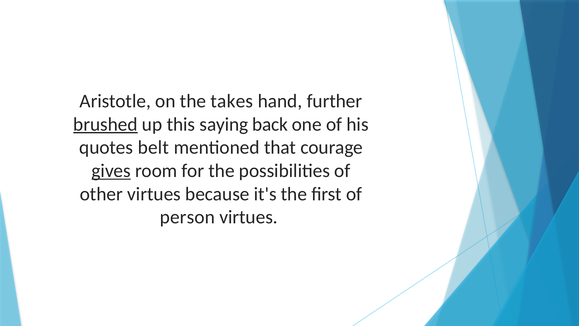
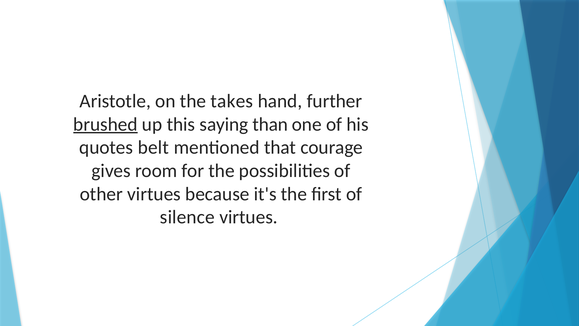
back: back -> than
gives underline: present -> none
person: person -> silence
